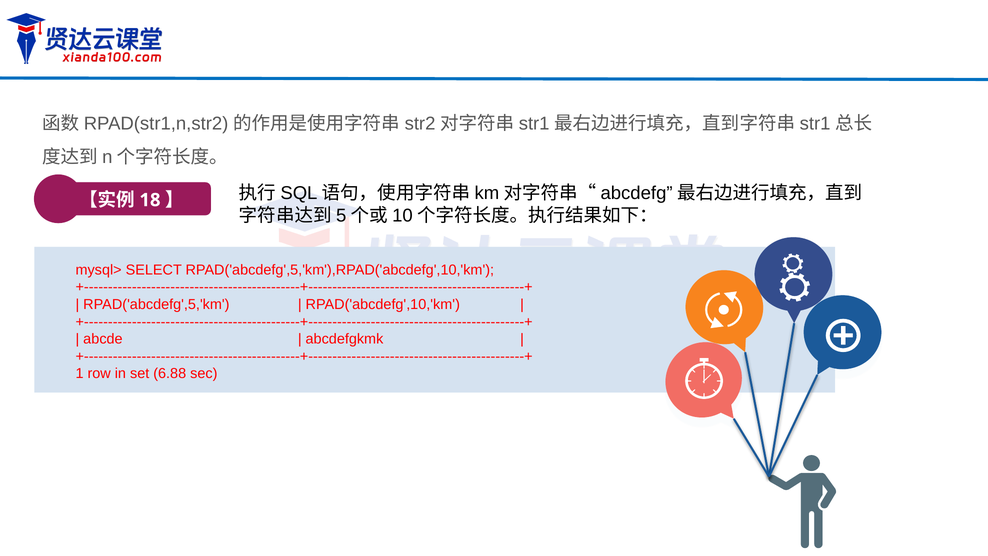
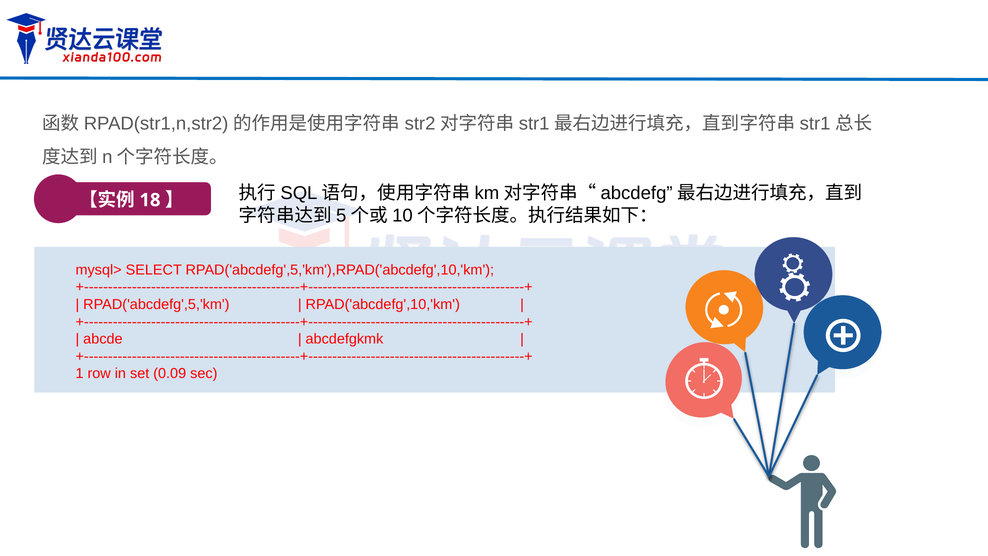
6.88: 6.88 -> 0.09
